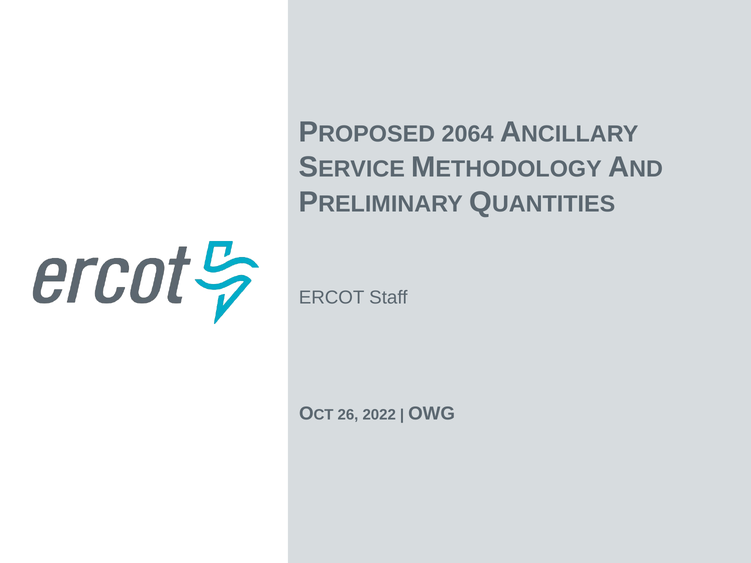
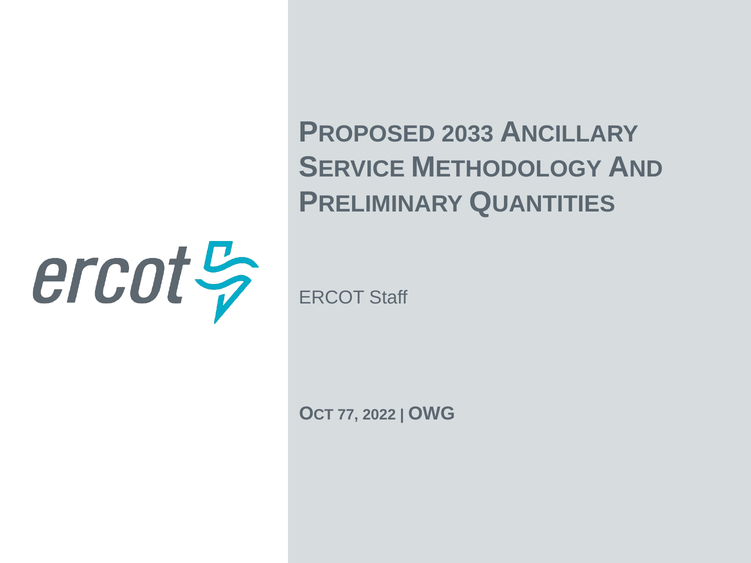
2064: 2064 -> 2033
26: 26 -> 77
